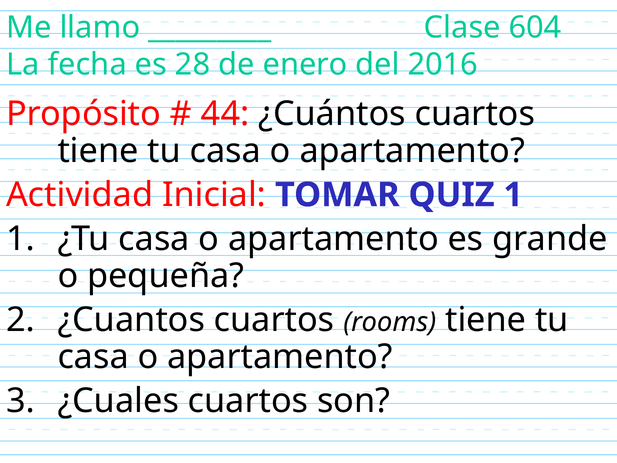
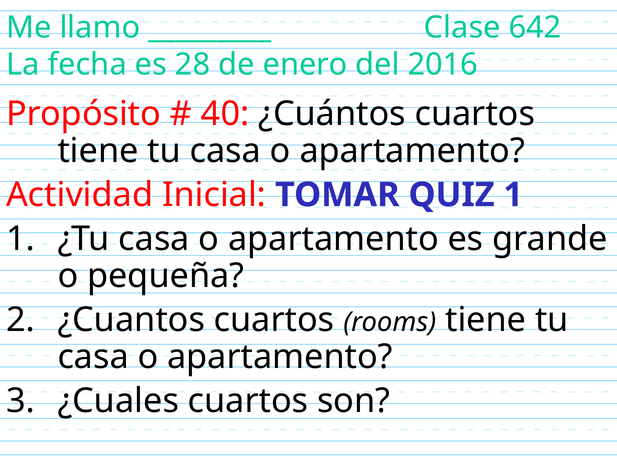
604: 604 -> 642
44: 44 -> 40
